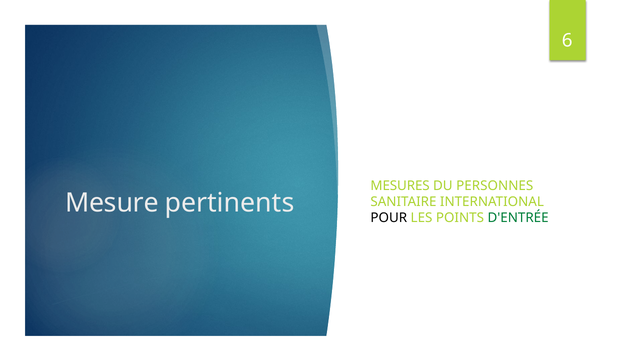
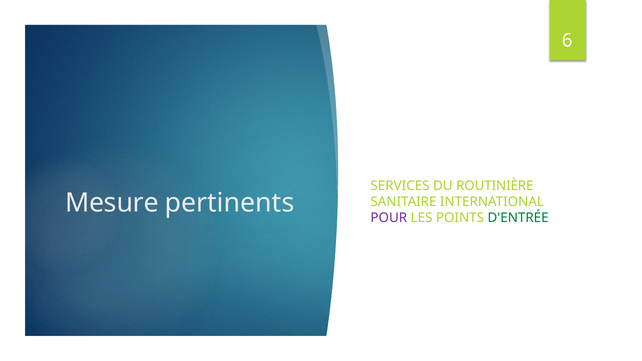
MESURES: MESURES -> SERVICES
PERSONNES: PERSONNES -> ROUTINIÈRE
POUR colour: black -> purple
